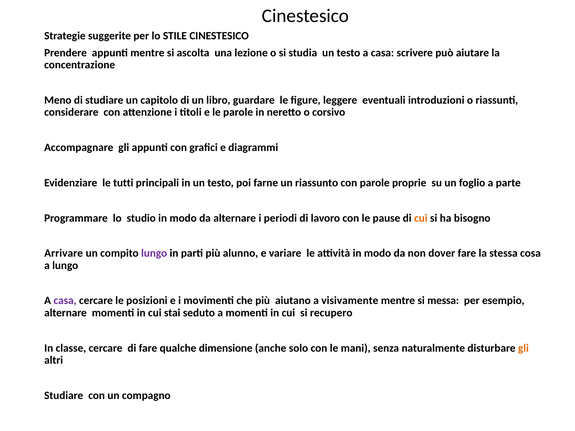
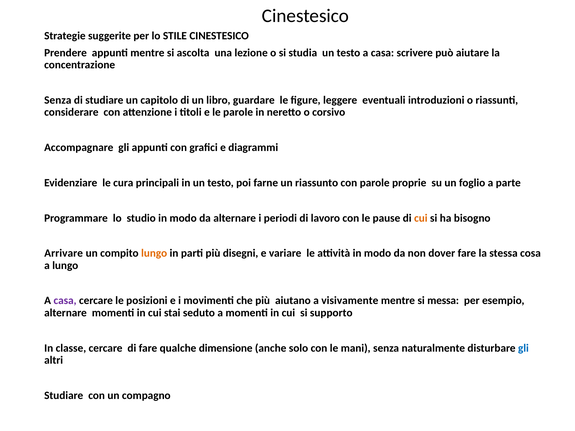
Meno at (58, 100): Meno -> Senza
tutti: tutti -> cura
lungo at (154, 253) colour: purple -> orange
alunno: alunno -> disegni
recupero: recupero -> supporto
gli at (523, 348) colour: orange -> blue
